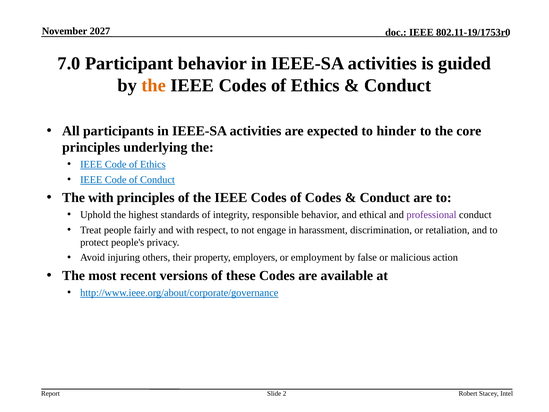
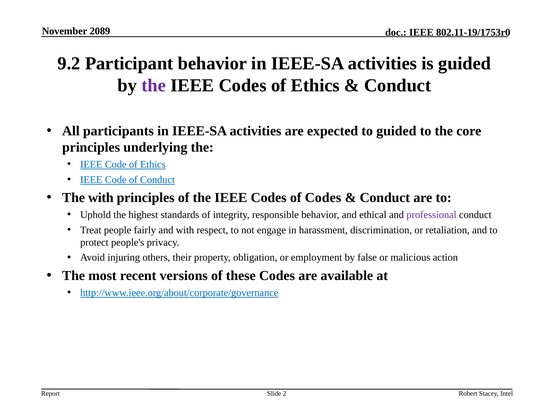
2027: 2027 -> 2089
7.0: 7.0 -> 9.2
the at (154, 85) colour: orange -> purple
to hinder: hinder -> guided
employers: employers -> obligation
